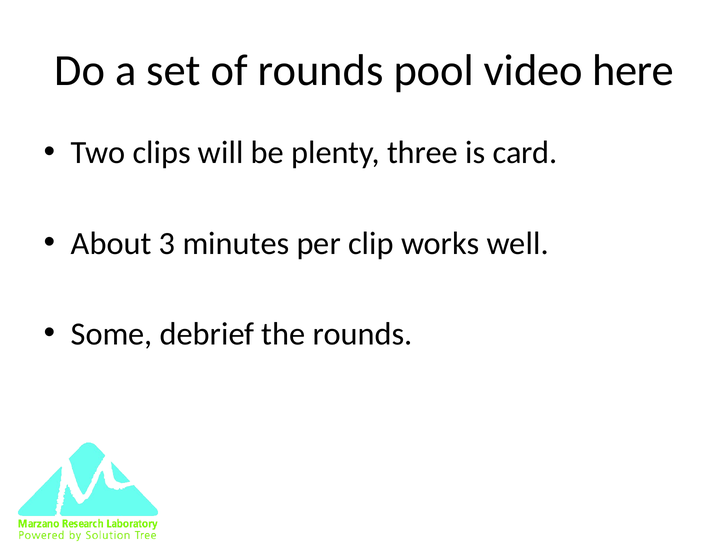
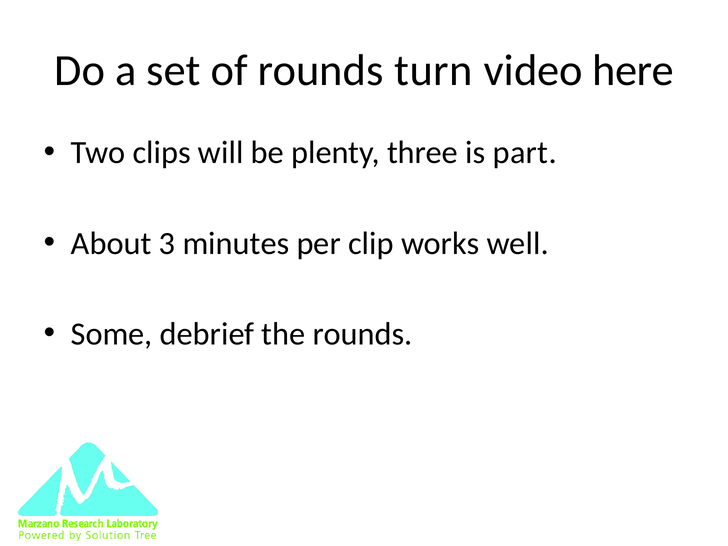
pool: pool -> turn
card: card -> part
